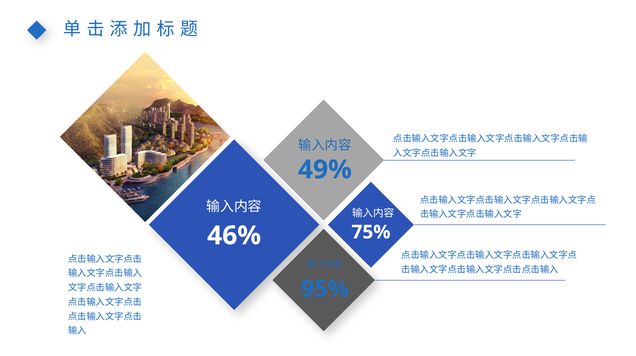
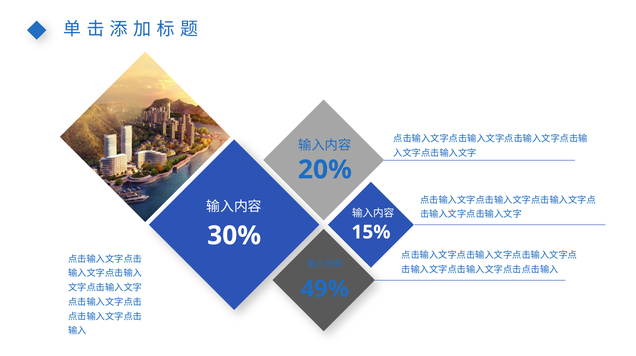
49%: 49% -> 20%
75%: 75% -> 15%
46%: 46% -> 30%
95%: 95% -> 49%
